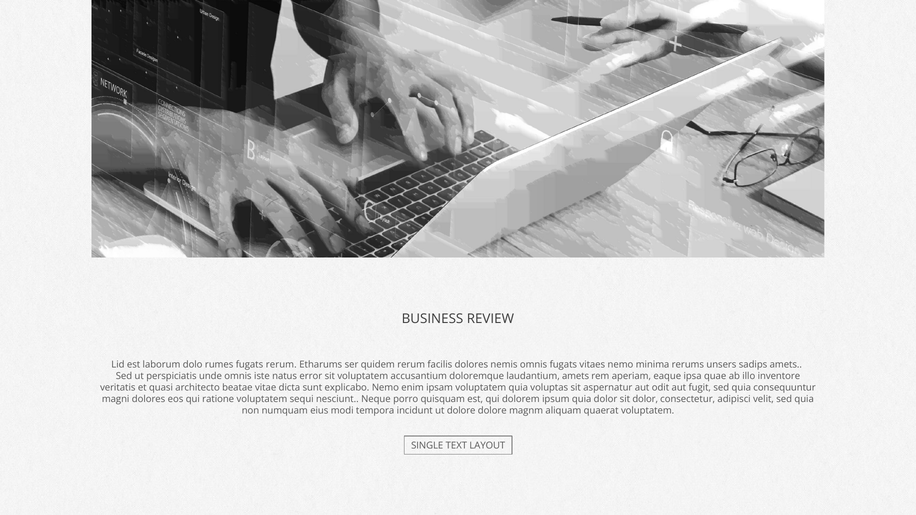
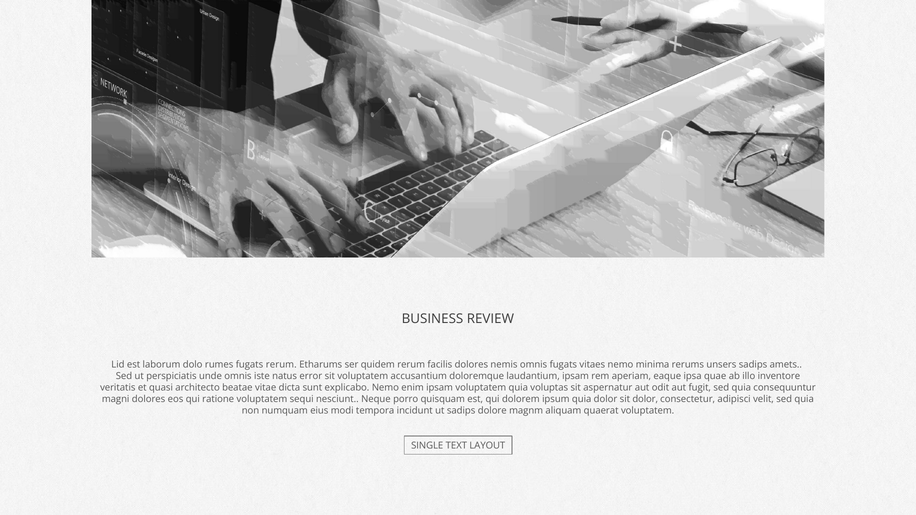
laudantium amets: amets -> ipsam
ut dolore: dolore -> sadips
